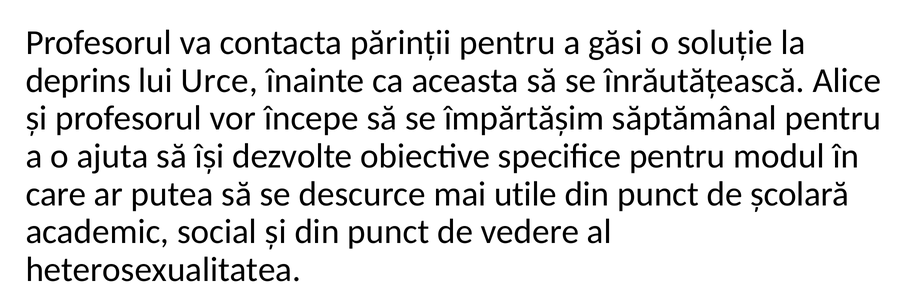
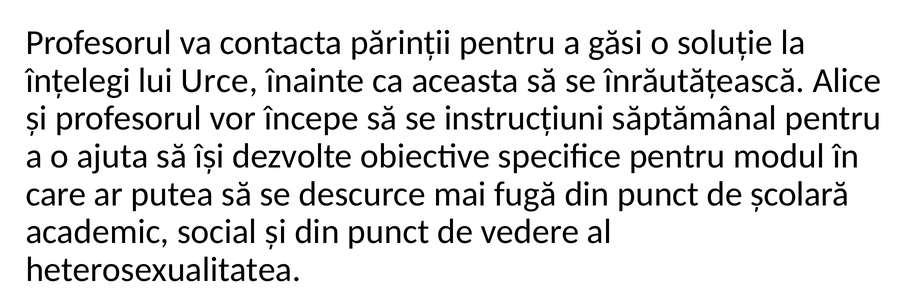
deprins: deprins -> înțelegi
împărtășim: împărtășim -> instrucțiuni
utile: utile -> fugă
